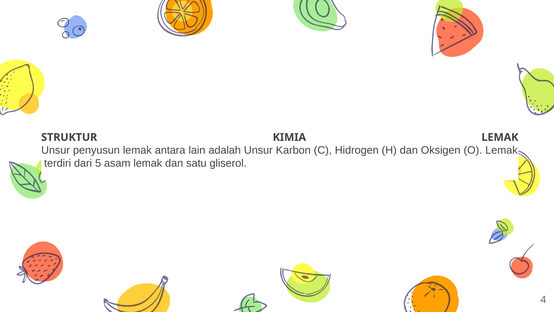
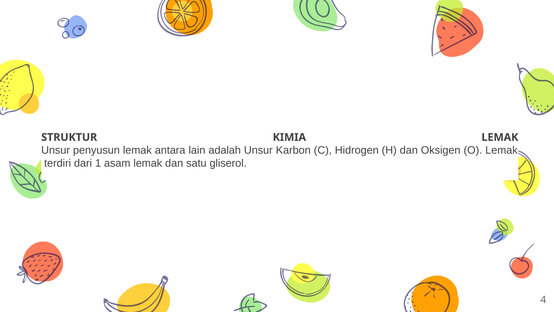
5: 5 -> 1
